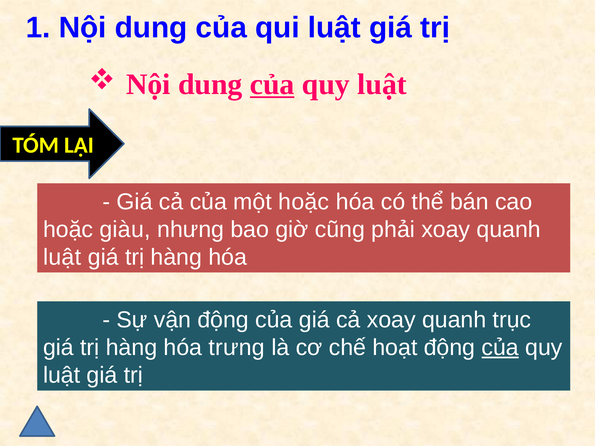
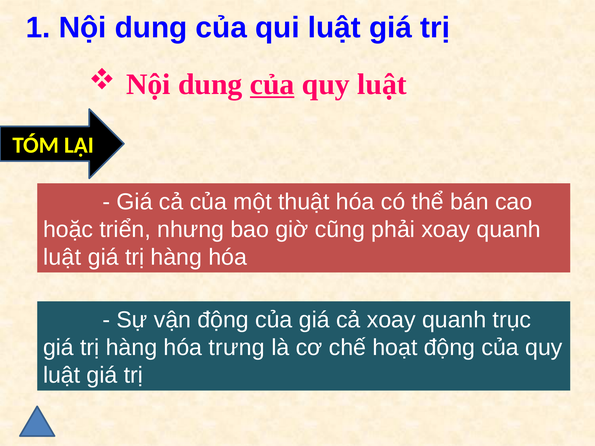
một hoặc: hoặc -> thuật
giàu: giàu -> triển
của at (500, 348) underline: present -> none
